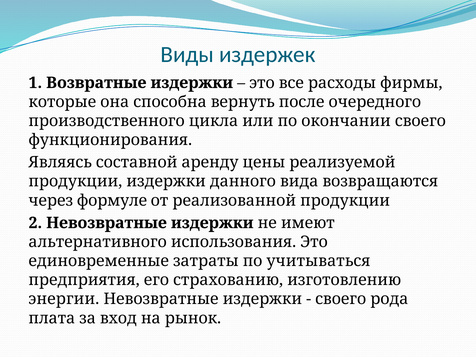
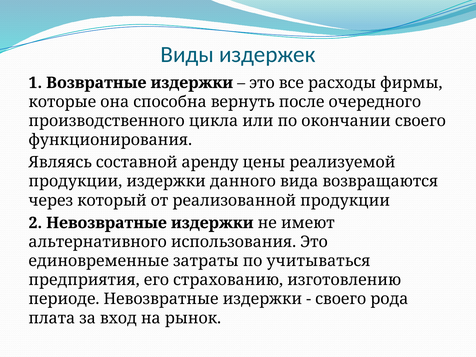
формуле: формуле -> который
энергии: энергии -> периоде
